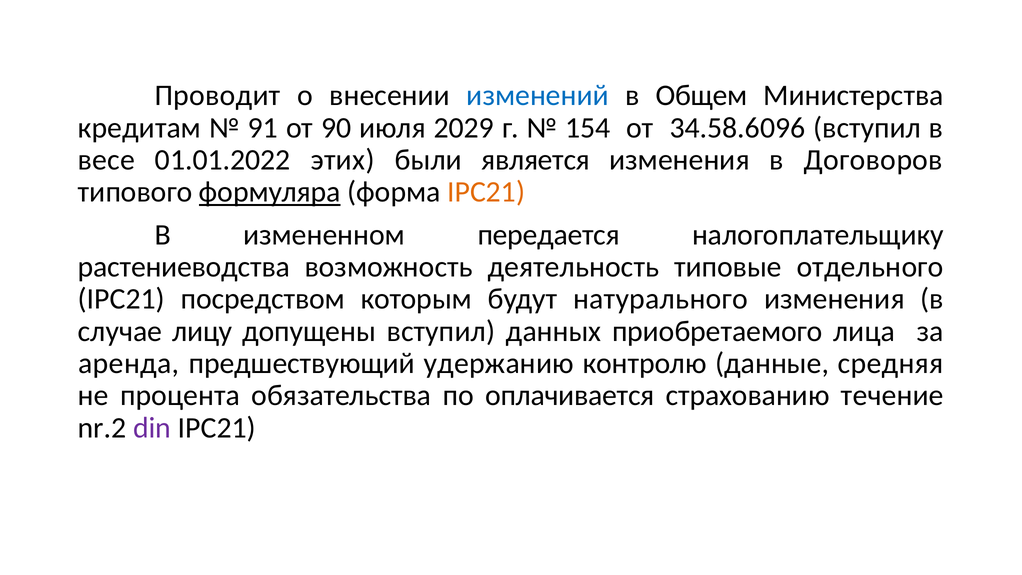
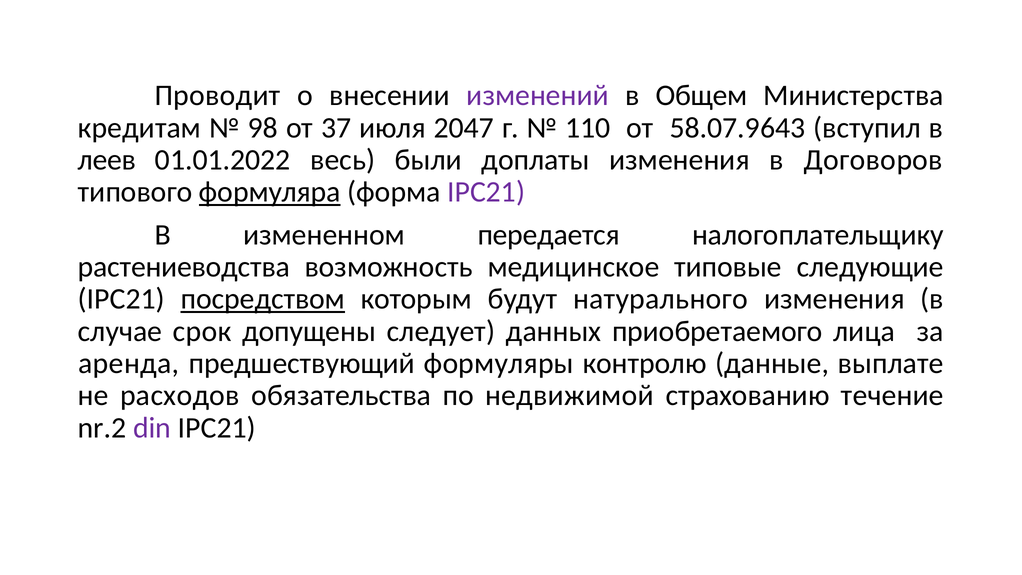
изменений colour: blue -> purple
91: 91 -> 98
90: 90 -> 37
2029: 2029 -> 2047
154: 154 -> 110
34.58.6096: 34.58.6096 -> 58.07.9643
весе: весе -> леев
этих: этих -> весь
является: является -> доплаты
IPC21 at (486, 192) colour: orange -> purple
деятельность: деятельность -> медицинское
отдельного: отдельного -> следующие
посредством underline: none -> present
лицу: лицу -> срок
допущены вступил: вступил -> следует
удержанию: удержанию -> формуляры
средняя: средняя -> выплате
процента: процента -> расходов
оплачивается: оплачивается -> недвижимой
